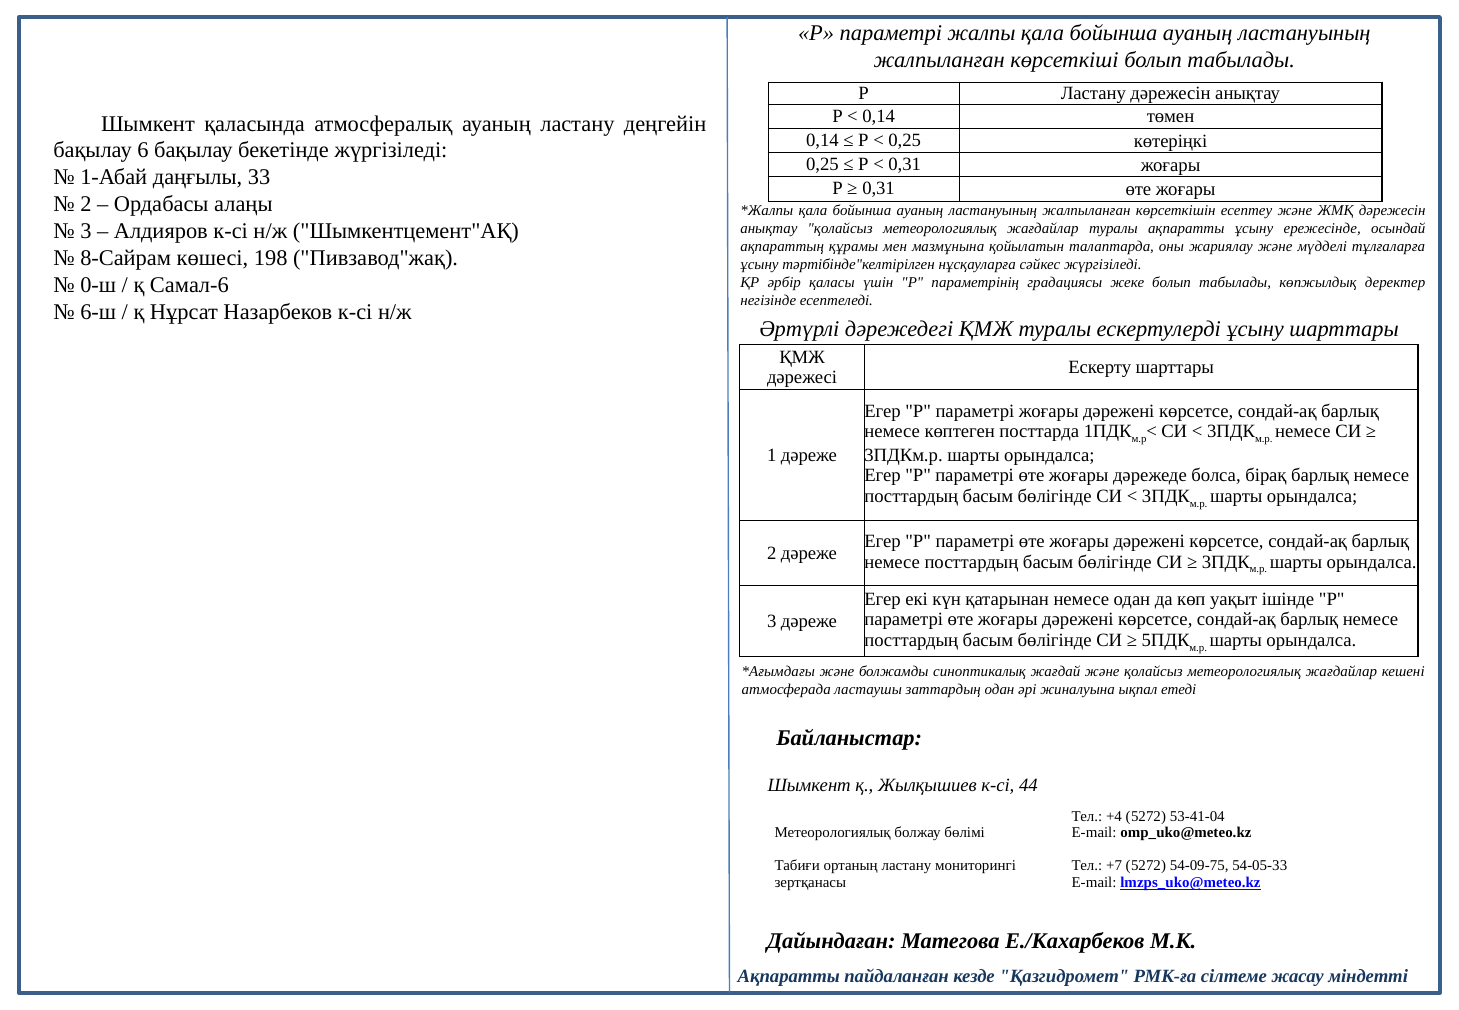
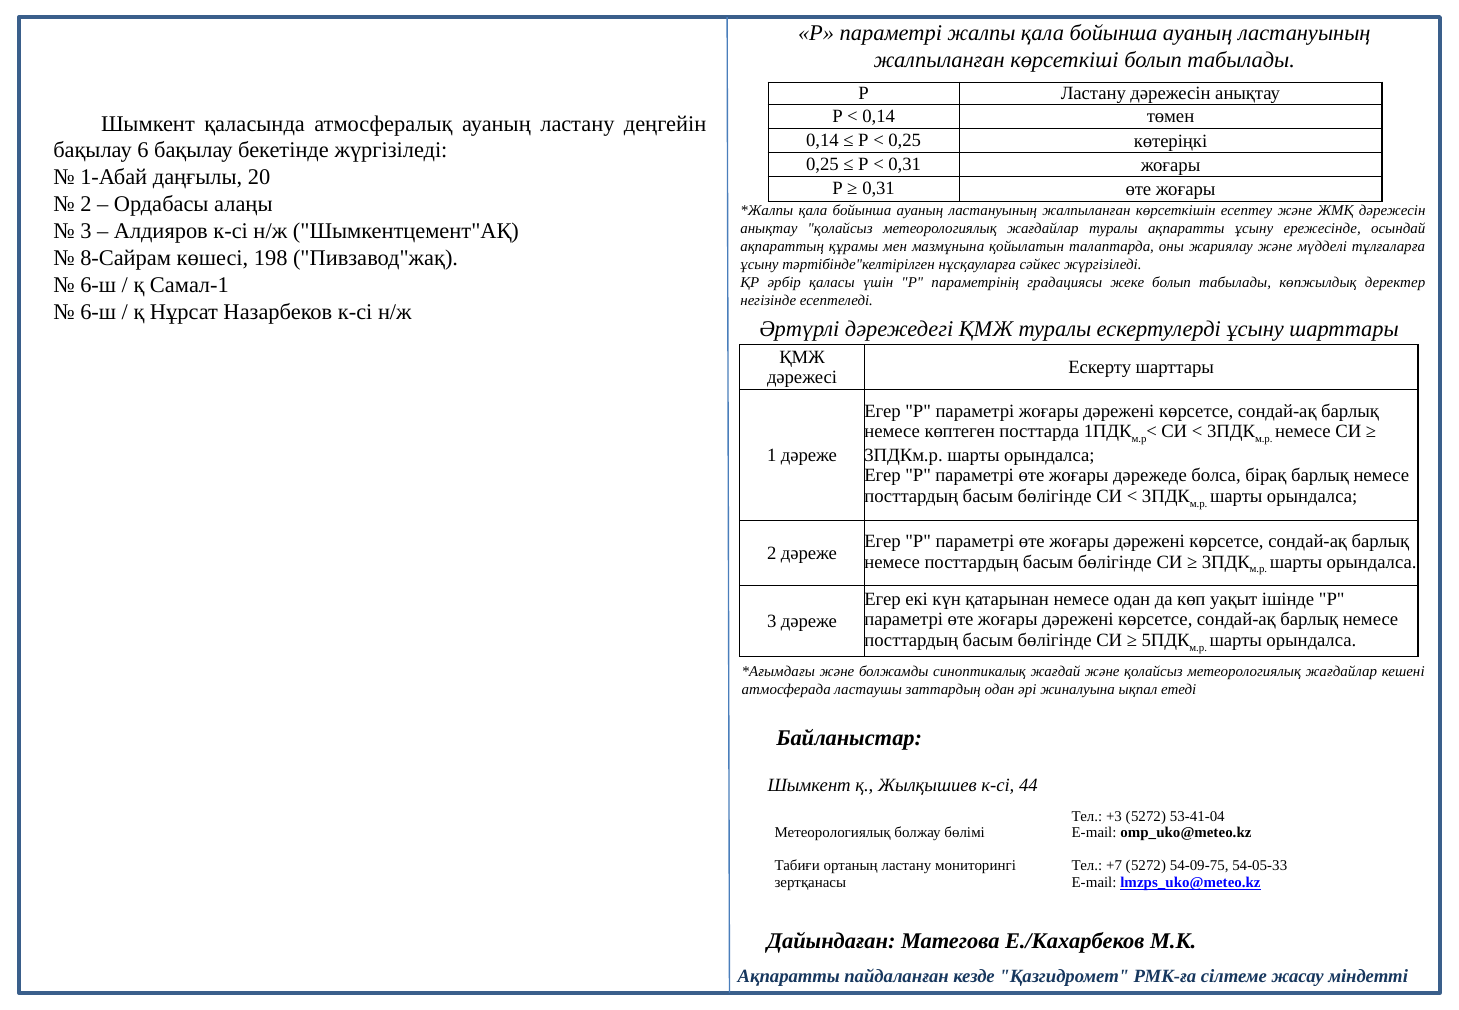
33: 33 -> 20
0-ш at (98, 285): 0-ш -> 6-ш
Самал-6: Самал-6 -> Самал-1
+4: +4 -> +3
